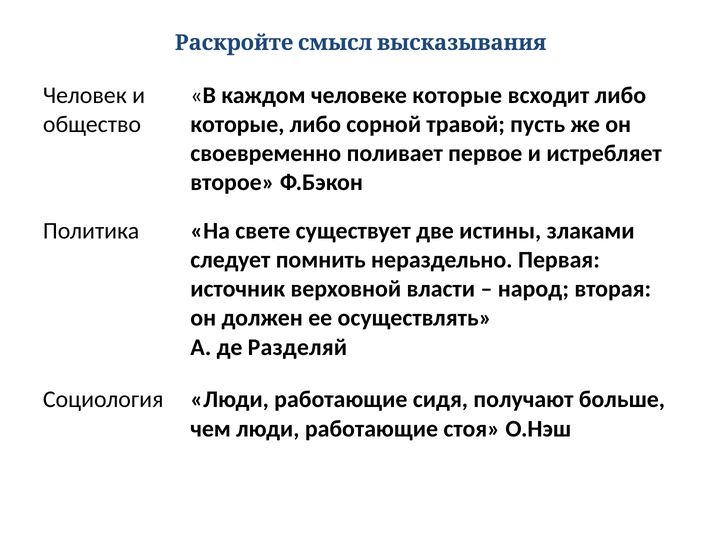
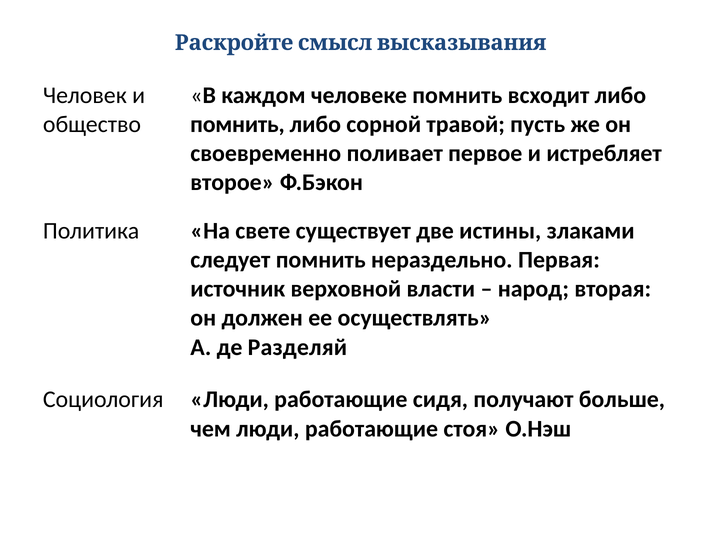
человеке которые: которые -> помнить
которые at (237, 124): которые -> помнить
